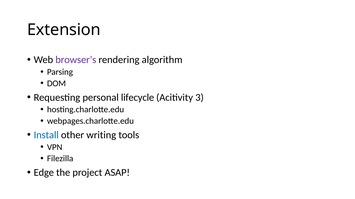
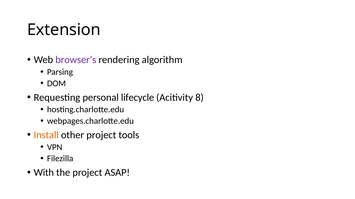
3: 3 -> 8
Install colour: blue -> orange
other writing: writing -> project
Edge: Edge -> With
